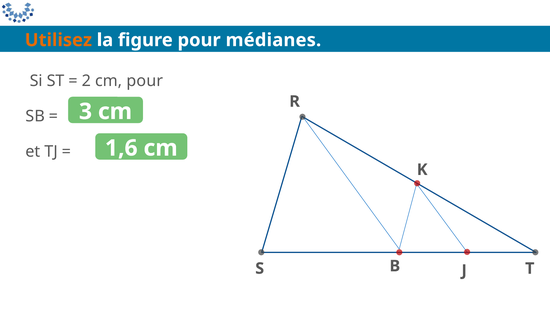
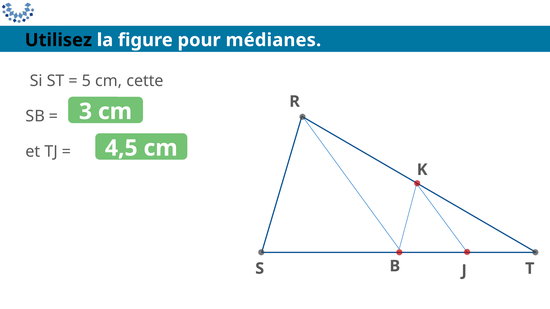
Utilisez colour: orange -> black
2: 2 -> 5
cm pour: pour -> cette
1,6: 1,6 -> 4,5
